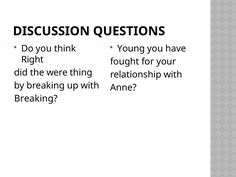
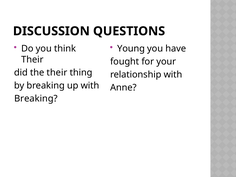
Right at (32, 60): Right -> Their
the were: were -> their
